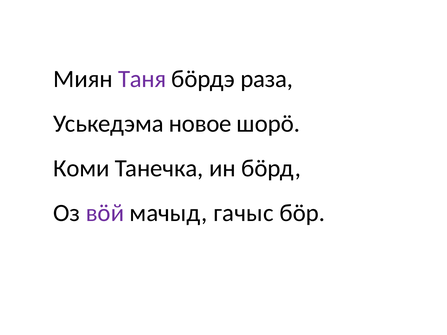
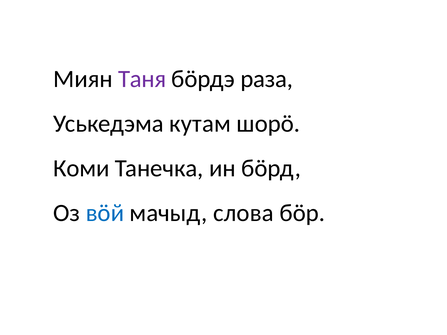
новое: новое -> кутам
вöй colour: purple -> blue
гачыс: гачыс -> слова
